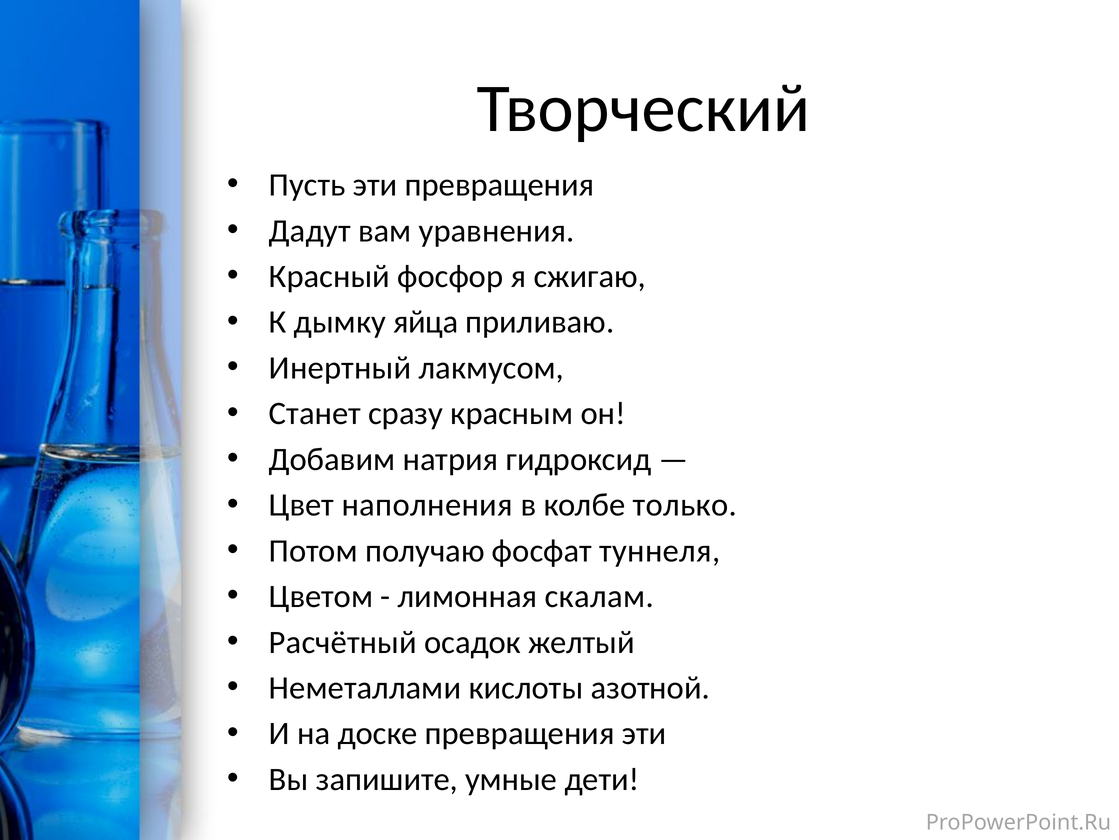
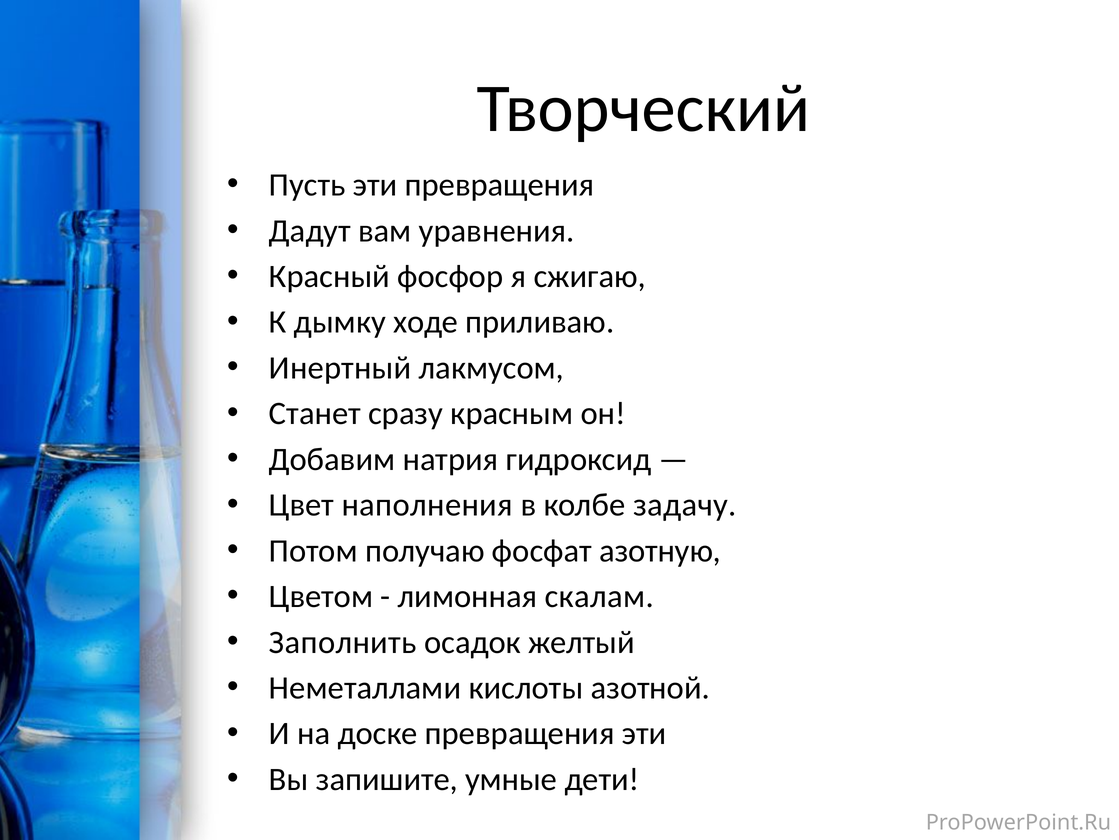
яйца: яйца -> ходе
только: только -> задачу
туннеля: туннеля -> азотную
Расчётный: Расчётный -> Заполнить
